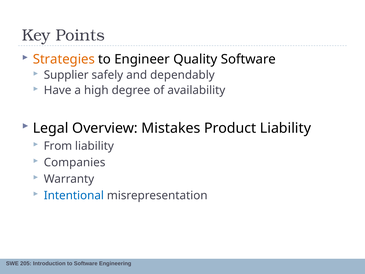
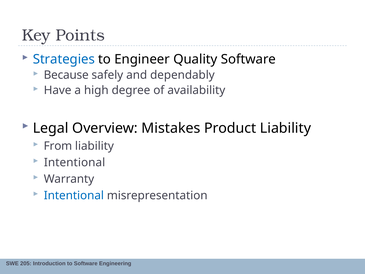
Strategies colour: orange -> blue
Supplier: Supplier -> Because
Companies at (75, 162): Companies -> Intentional
